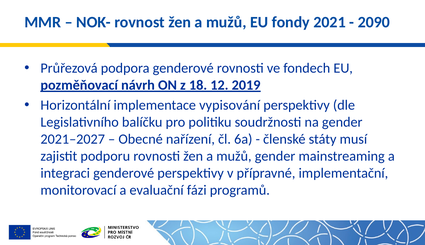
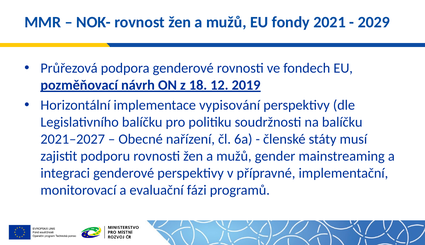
2090: 2090 -> 2029
na gender: gender -> balíčku
